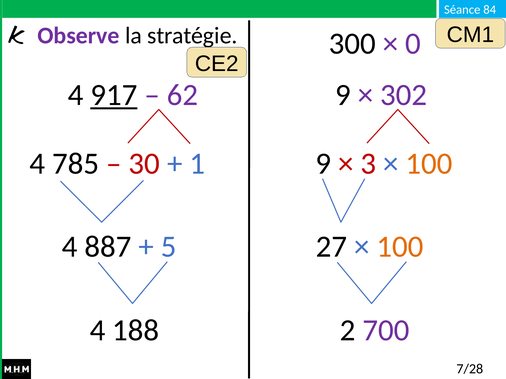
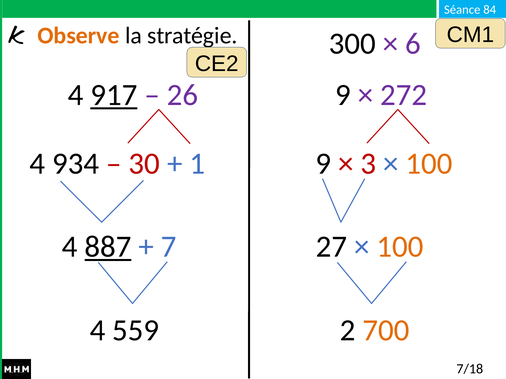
Observe colour: purple -> orange
0: 0 -> 6
62: 62 -> 26
302: 302 -> 272
785: 785 -> 934
887 underline: none -> present
5: 5 -> 7
188: 188 -> 559
700 colour: purple -> orange
7/28: 7/28 -> 7/18
